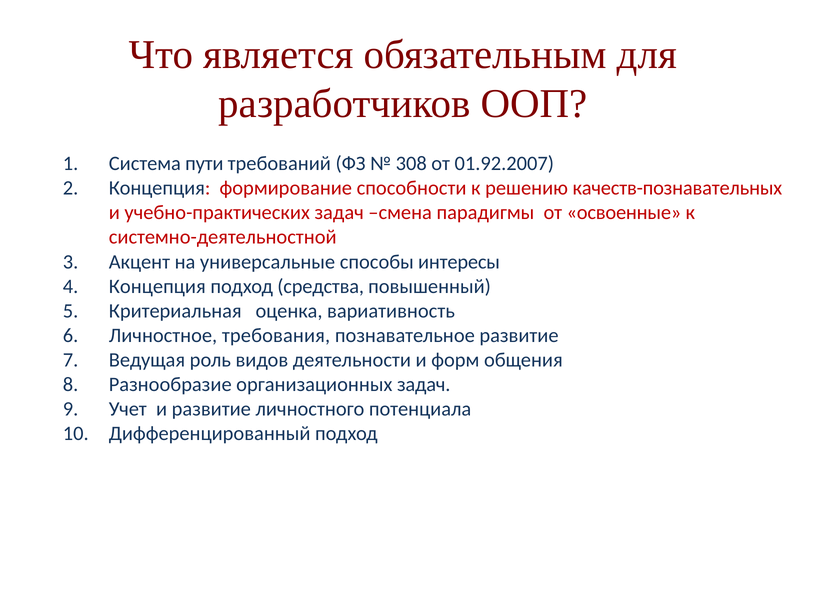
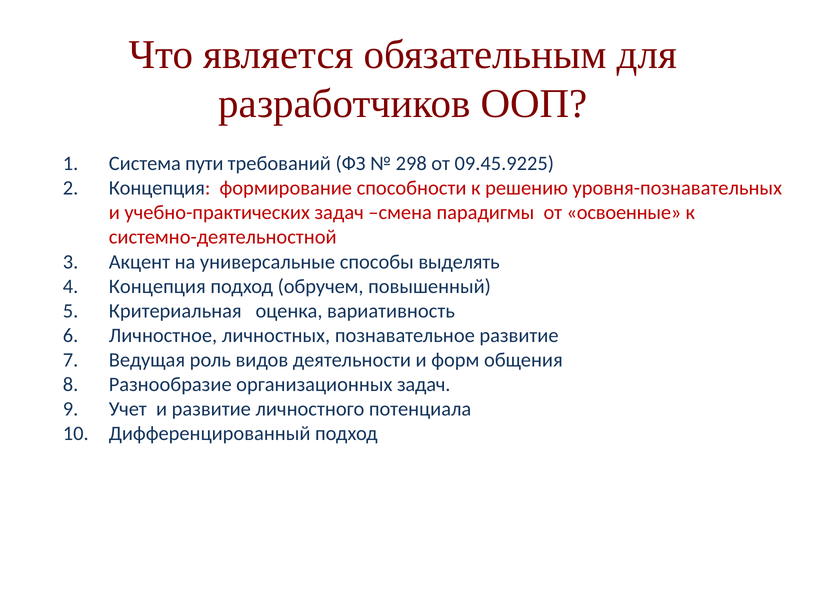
308: 308 -> 298
01.92.2007: 01.92.2007 -> 09.45.9225
качеств-познавательных: качеств-познавательных -> уровня-познавательных
интересы: интересы -> выделять
средства: средства -> обручем
требования: требования -> личностных
